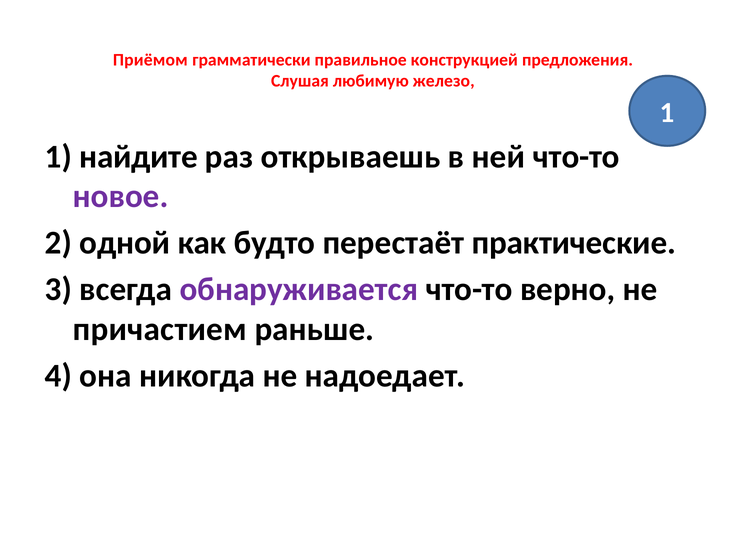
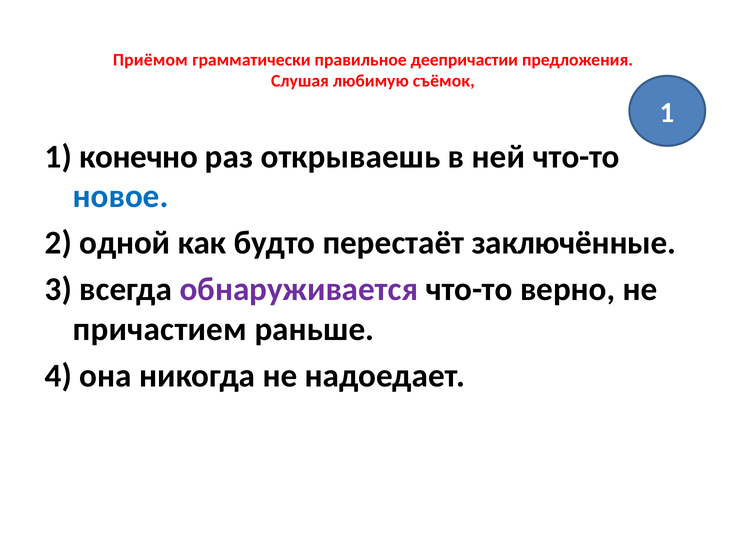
конструкцией: конструкцией -> деепричастии
железо: железо -> съёмок
найдите: найдите -> конечно
новое colour: purple -> blue
практические: практические -> заключённые
